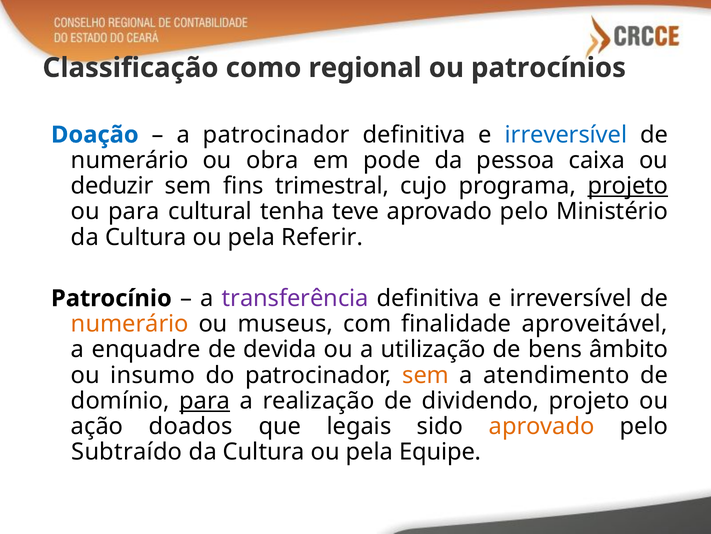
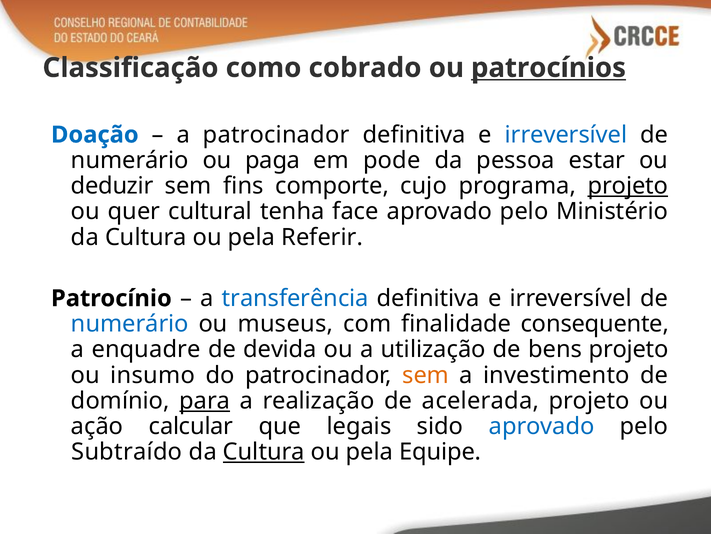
regional: regional -> cobrado
patrocínios underline: none -> present
obra: obra -> paga
caixa: caixa -> estar
trimestral: trimestral -> comporte
ou para: para -> quer
teve: teve -> face
transferência colour: purple -> blue
numerário at (130, 324) colour: orange -> blue
aproveitável: aproveitável -> consequente
bens âmbito: âmbito -> projeto
atendimento: atendimento -> investimento
dividendo: dividendo -> acelerada
doados: doados -> calcular
aprovado at (542, 426) colour: orange -> blue
Cultura at (264, 451) underline: none -> present
